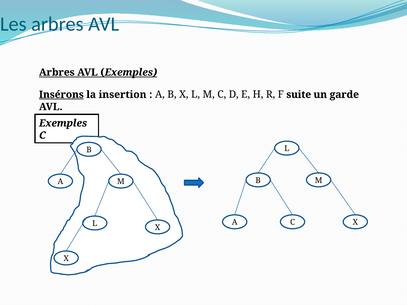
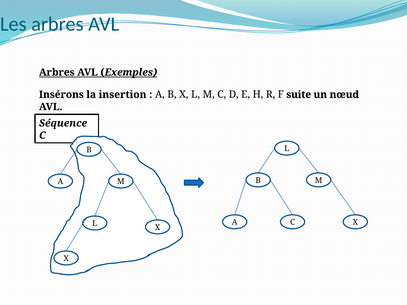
Insérons underline: present -> none
garde: garde -> nœud
Exemples at (63, 123): Exemples -> Séquence
